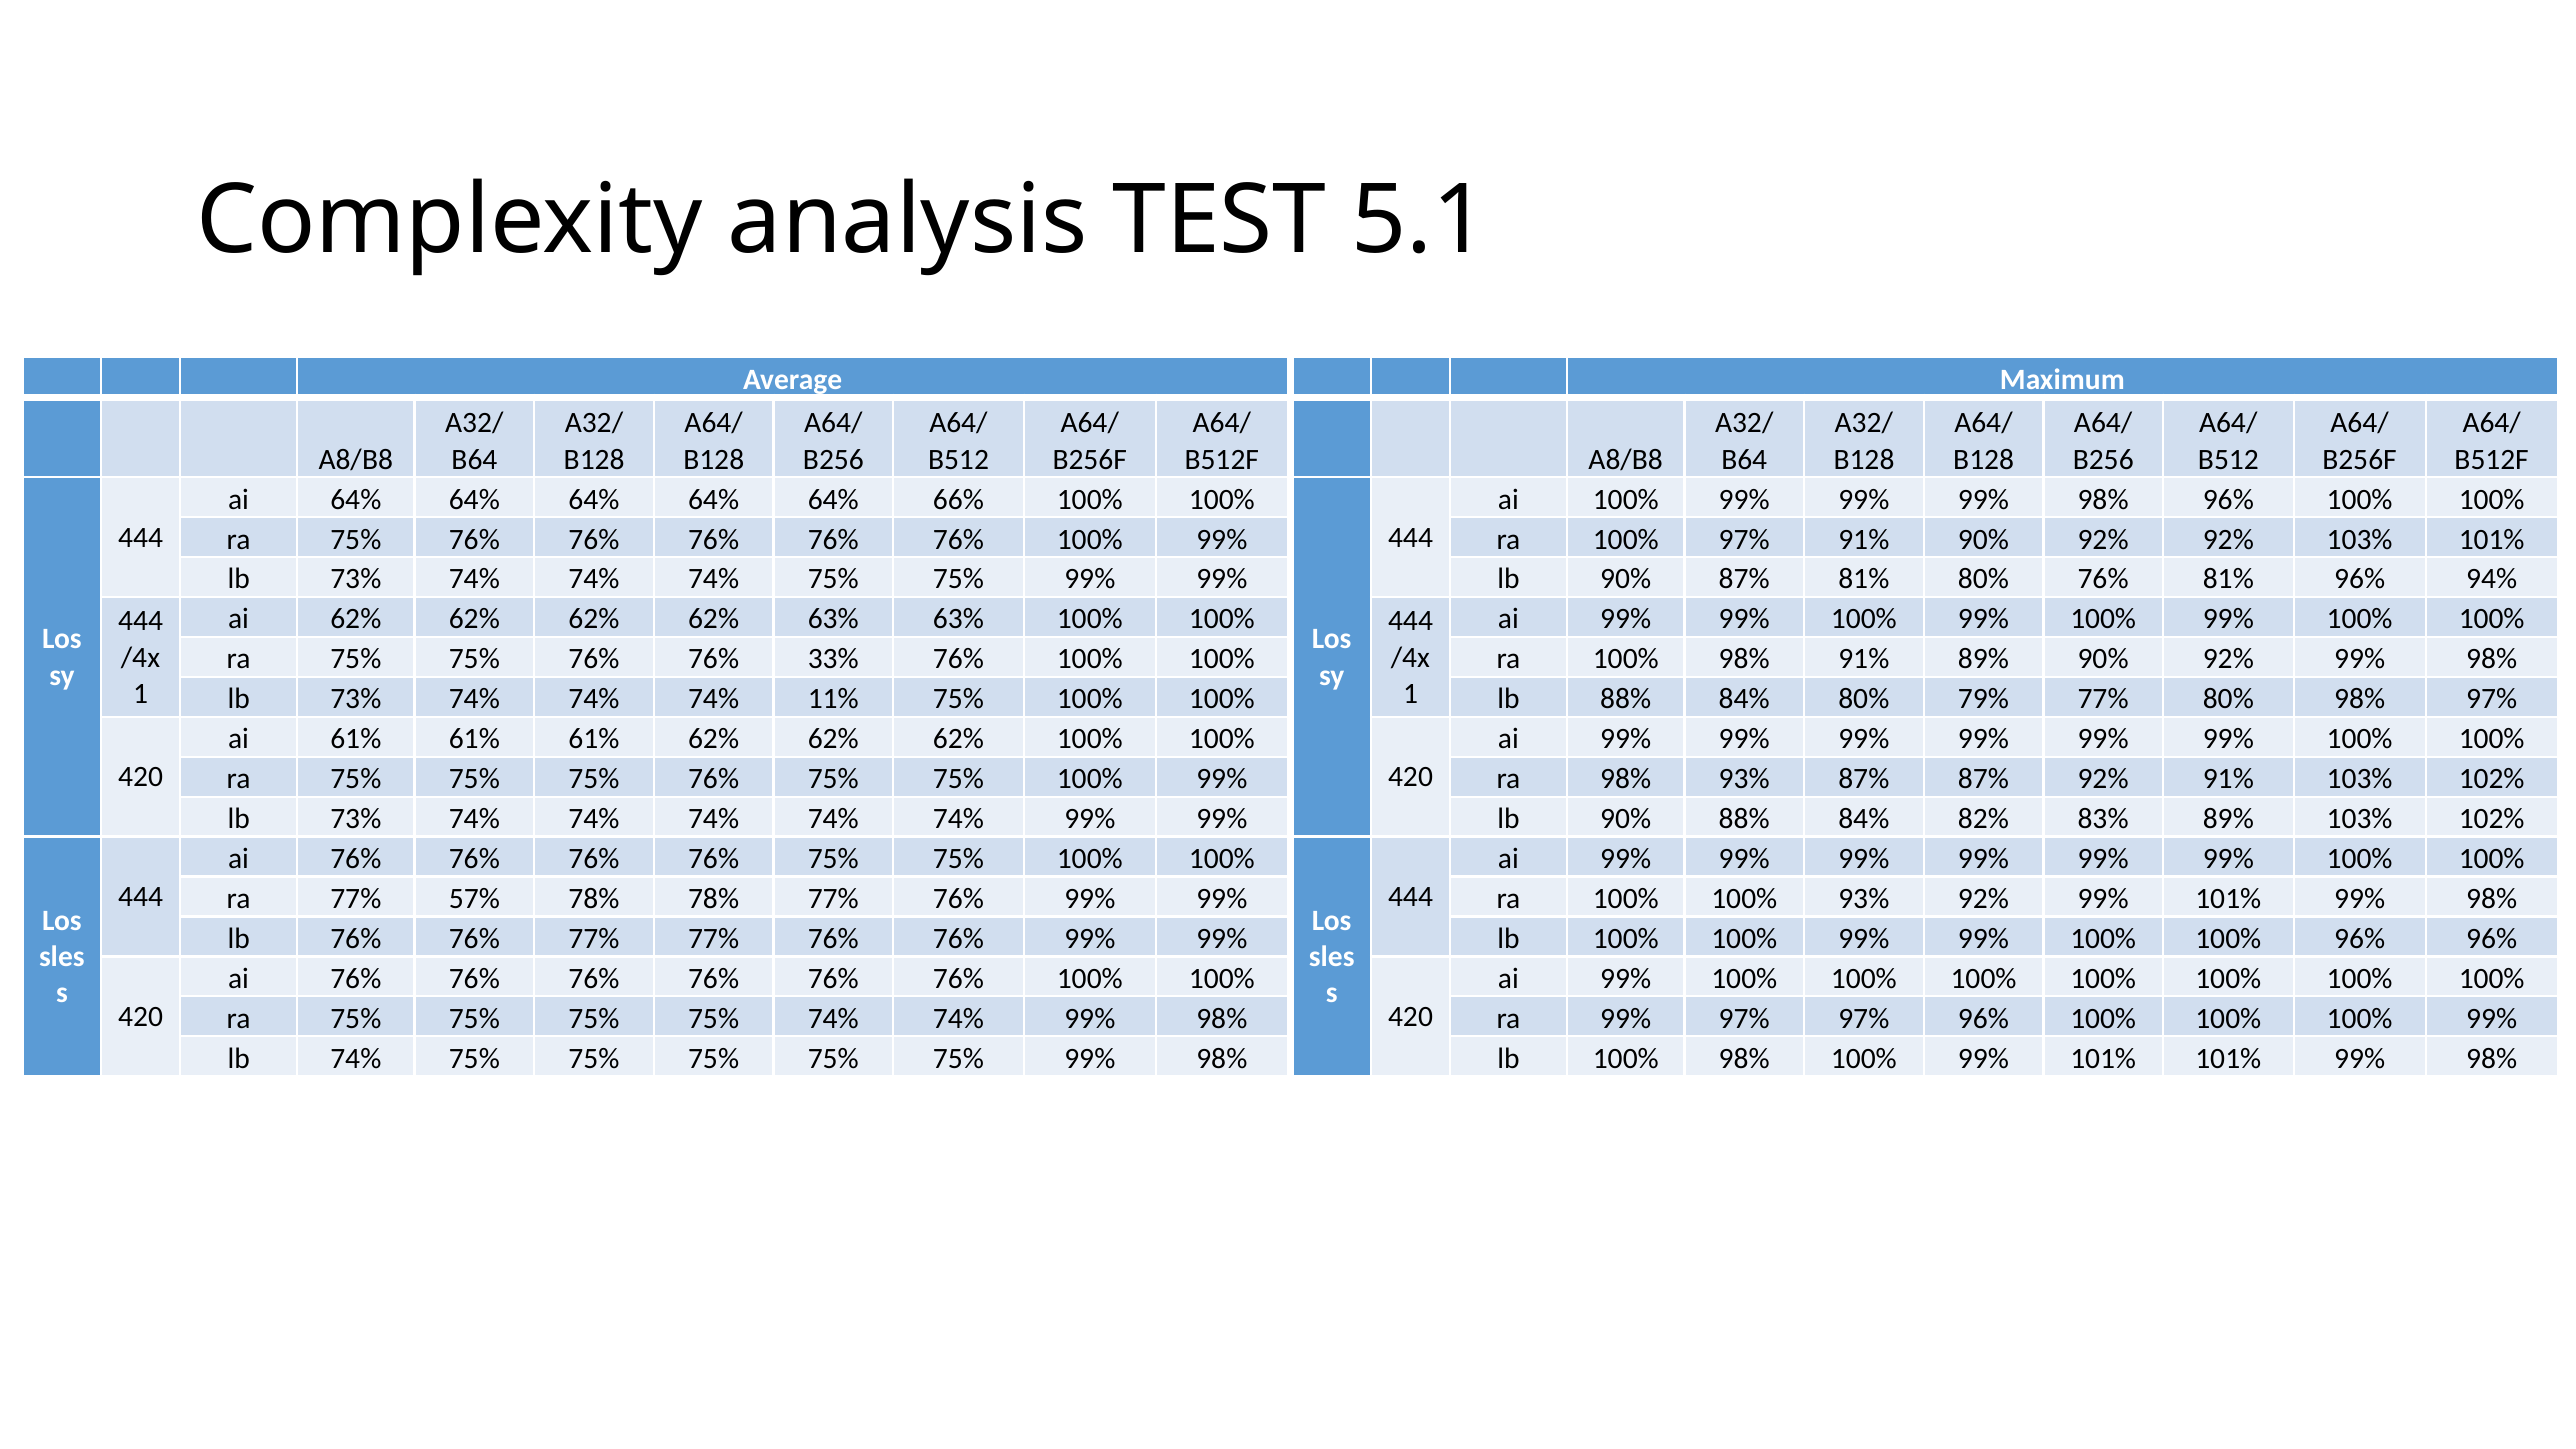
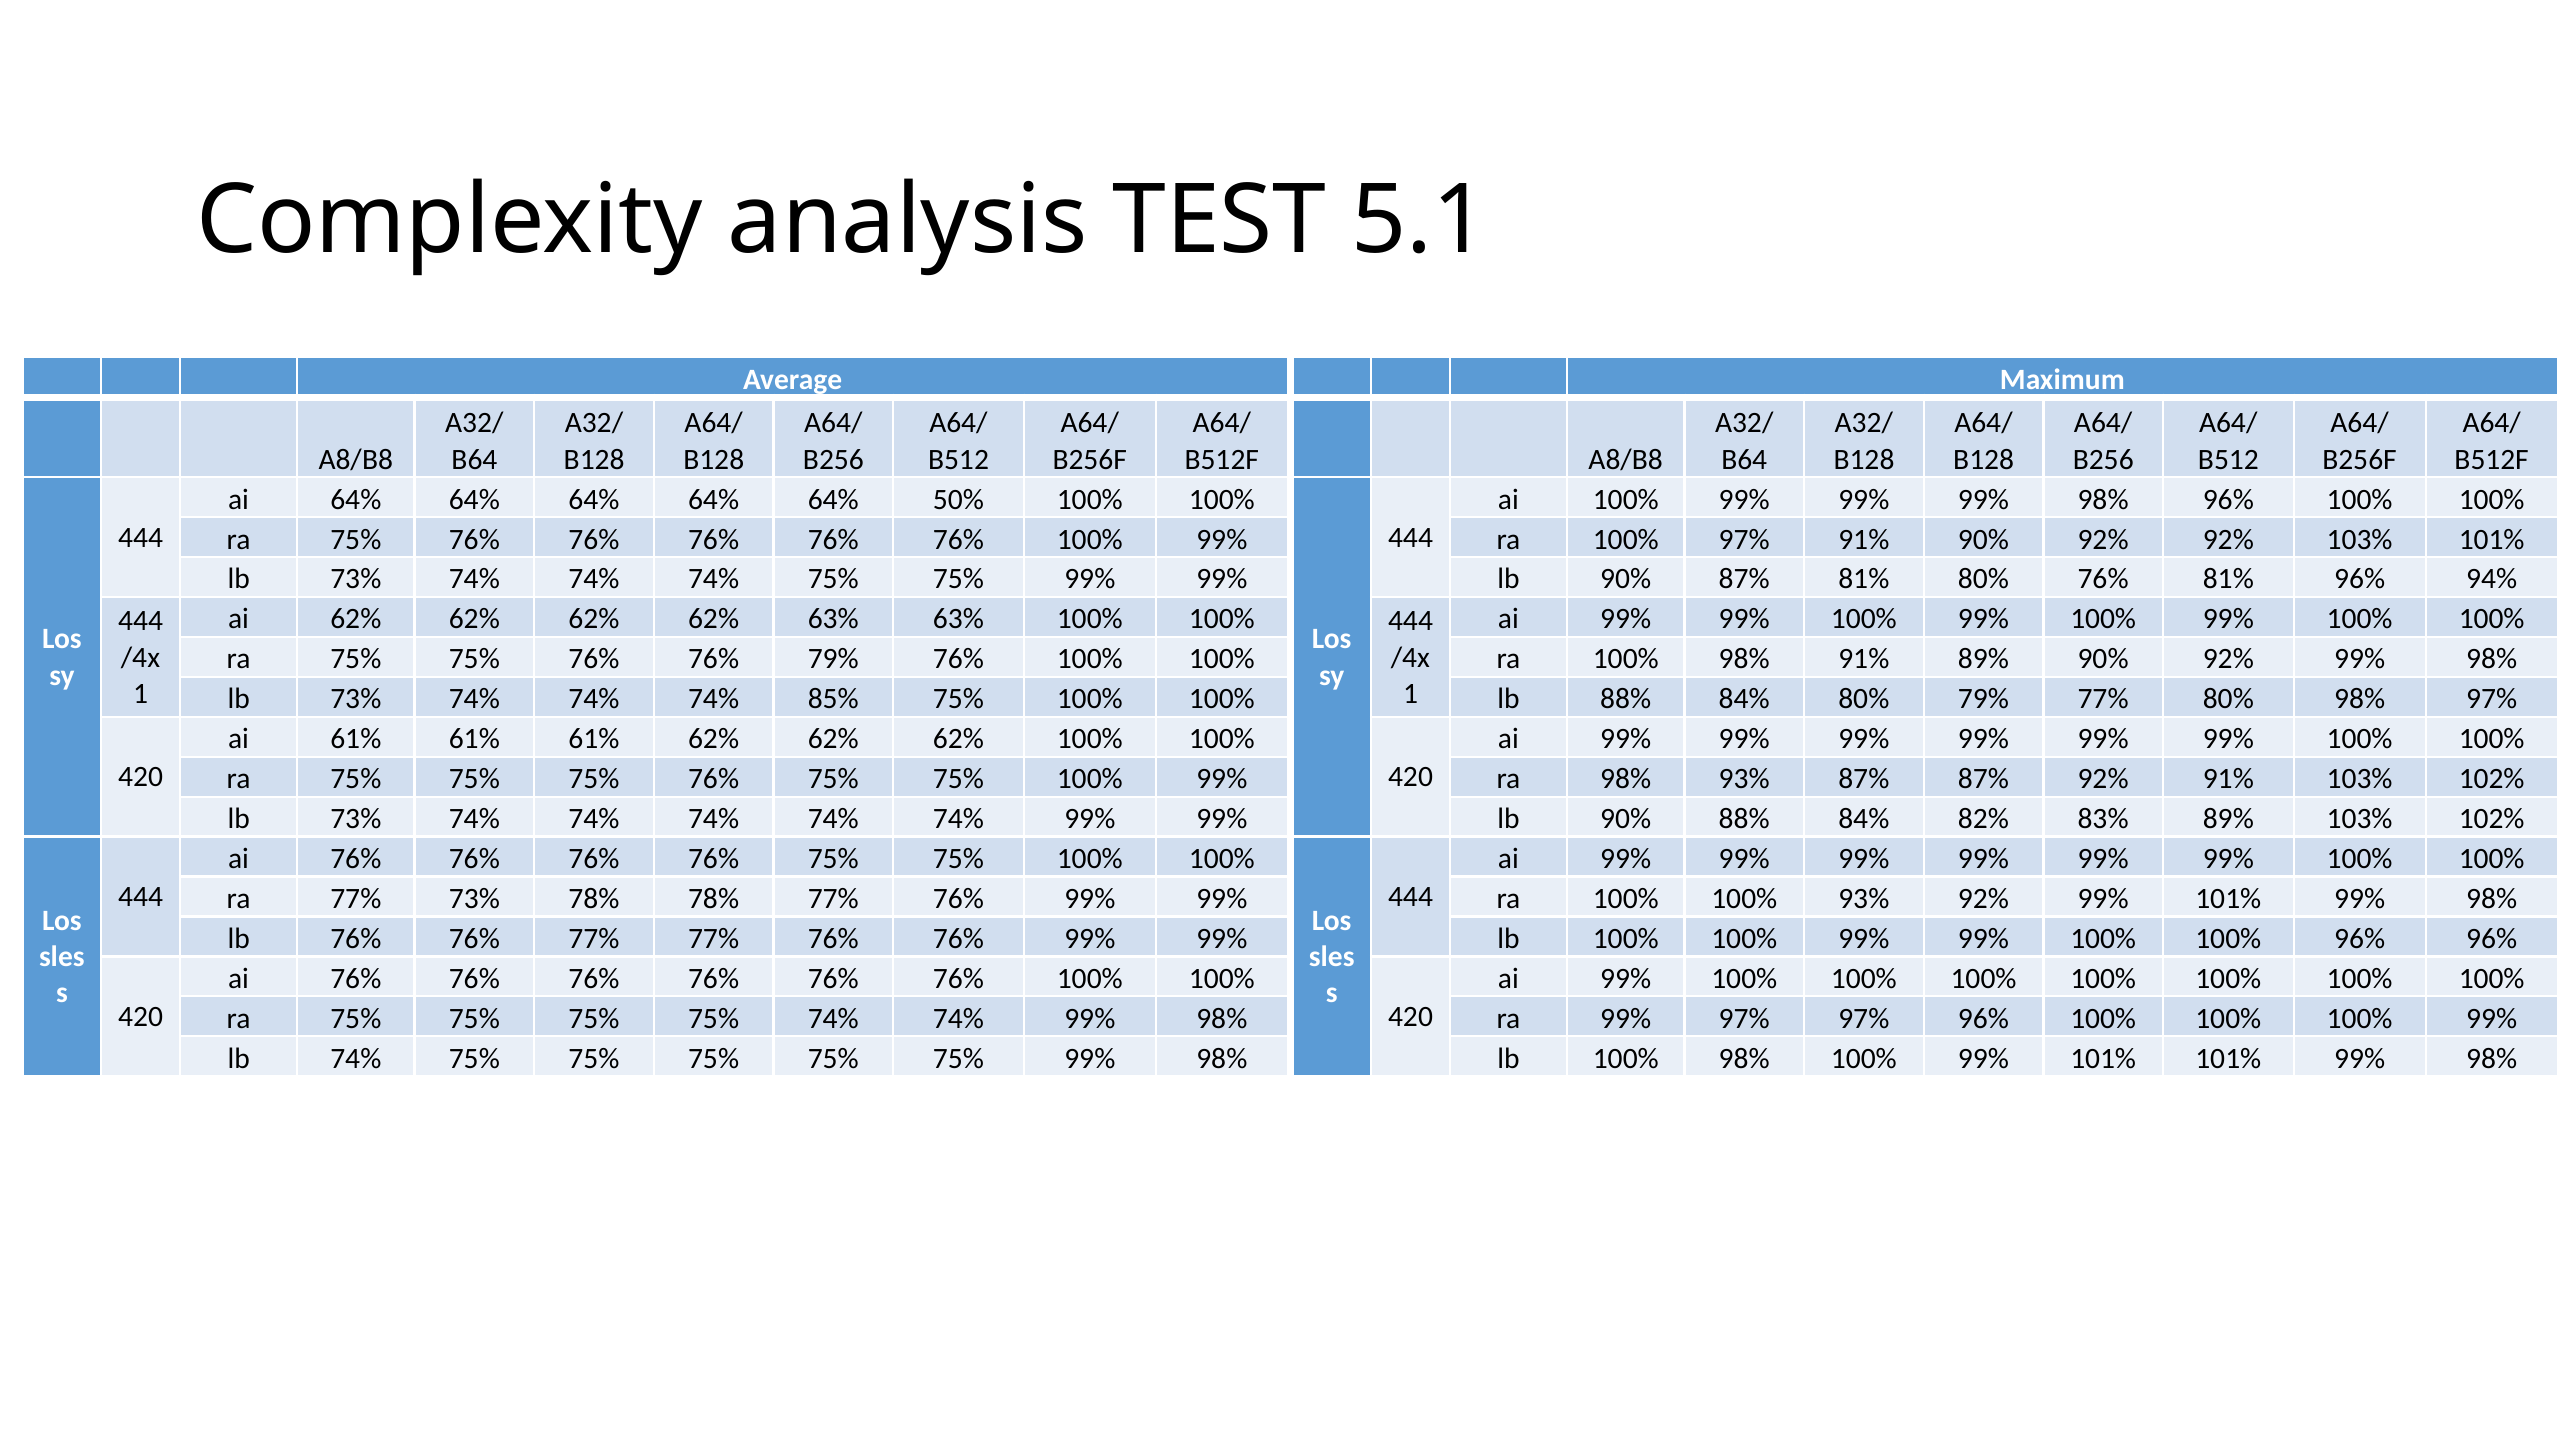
66%: 66% -> 50%
76% 33%: 33% -> 79%
11%: 11% -> 85%
77% 57%: 57% -> 73%
